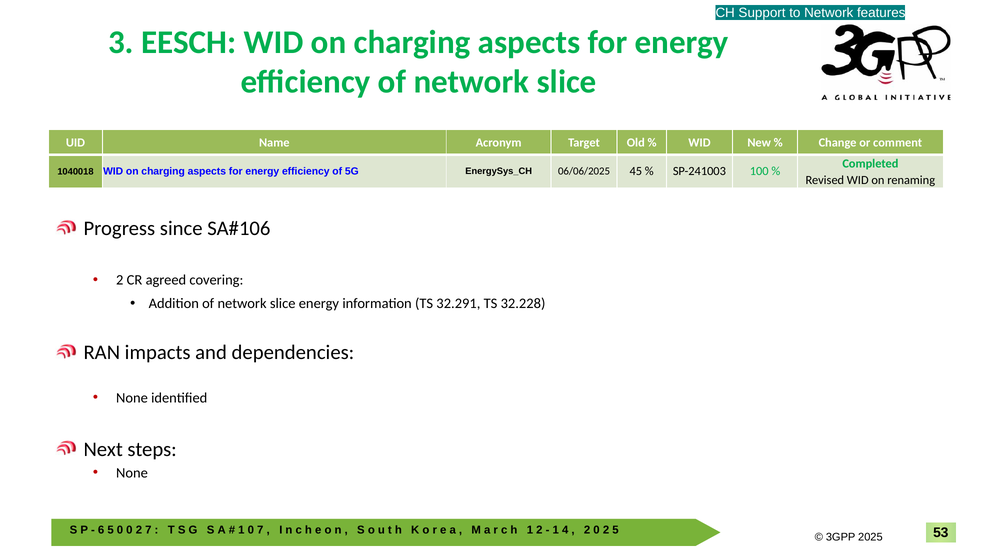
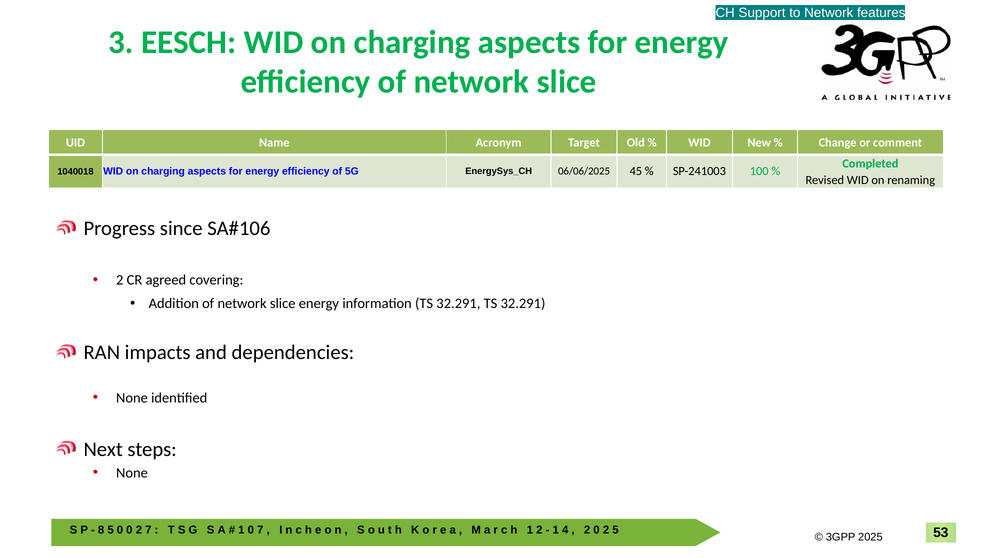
32.291 TS 32.228: 32.228 -> 32.291
6: 6 -> 8
